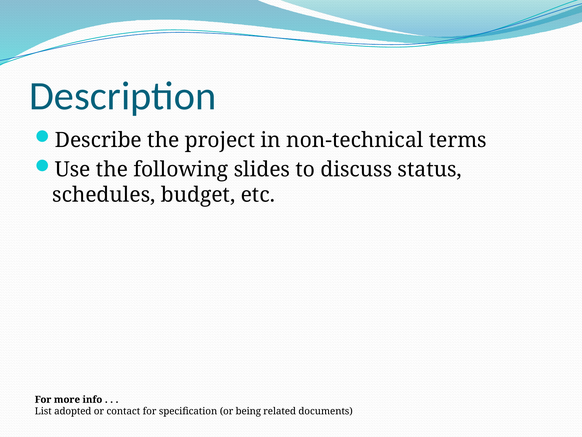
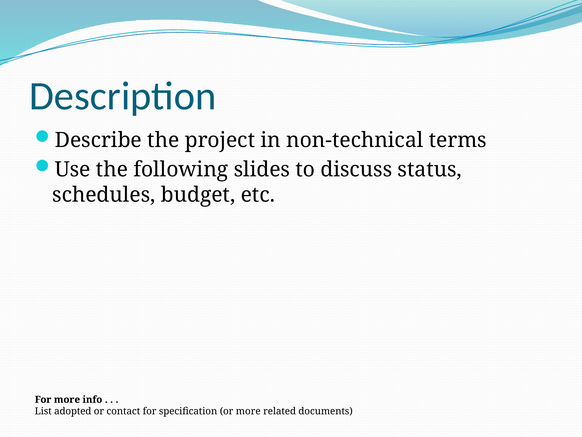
or being: being -> more
